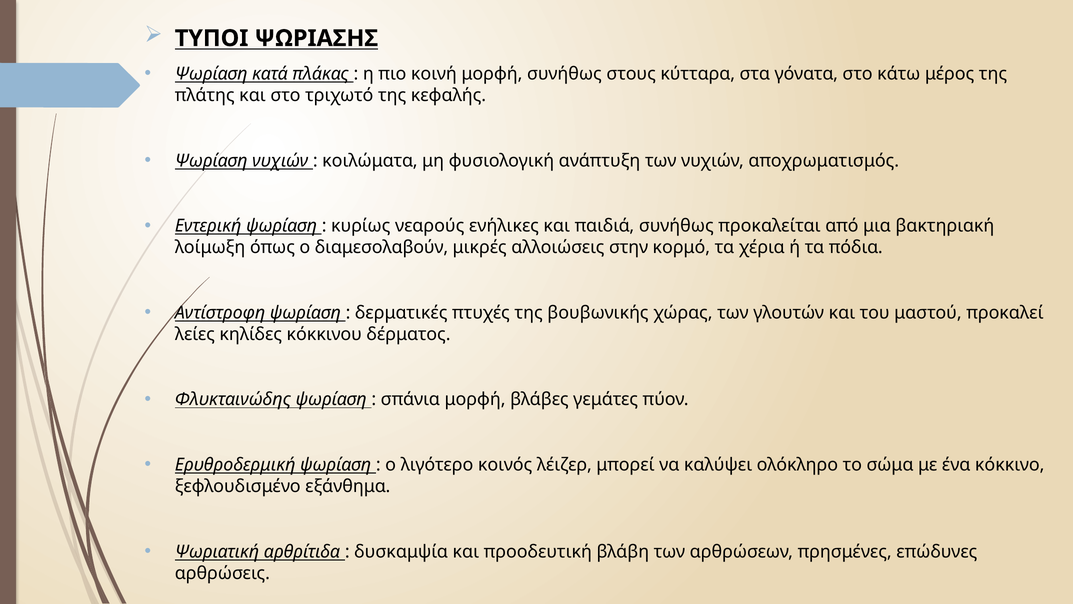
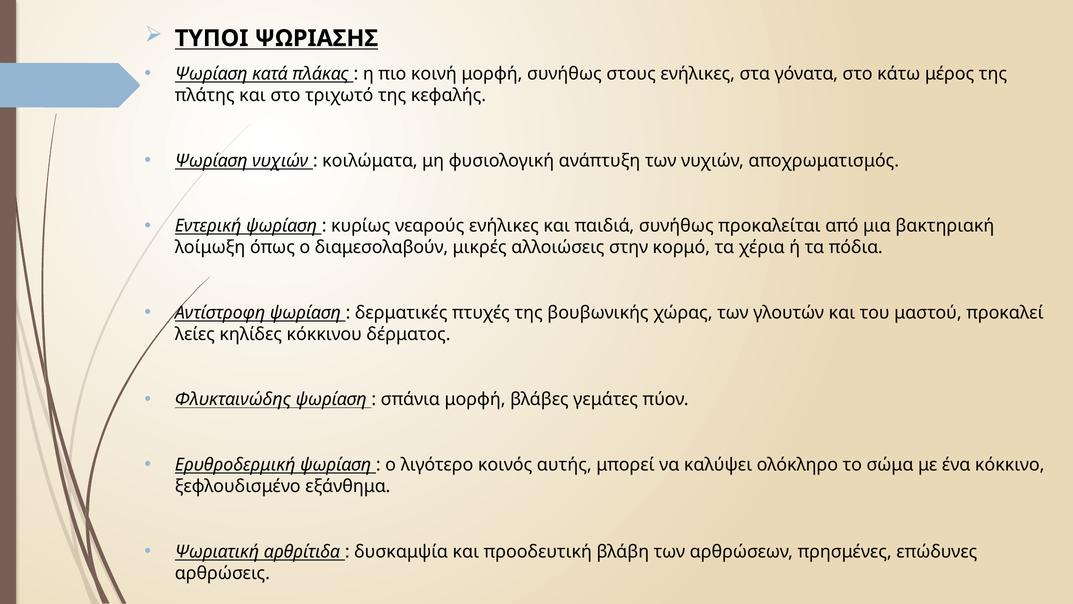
στους κύτταρα: κύτταρα -> ενήλικες
λέιζερ: λέιζερ -> αυτής
